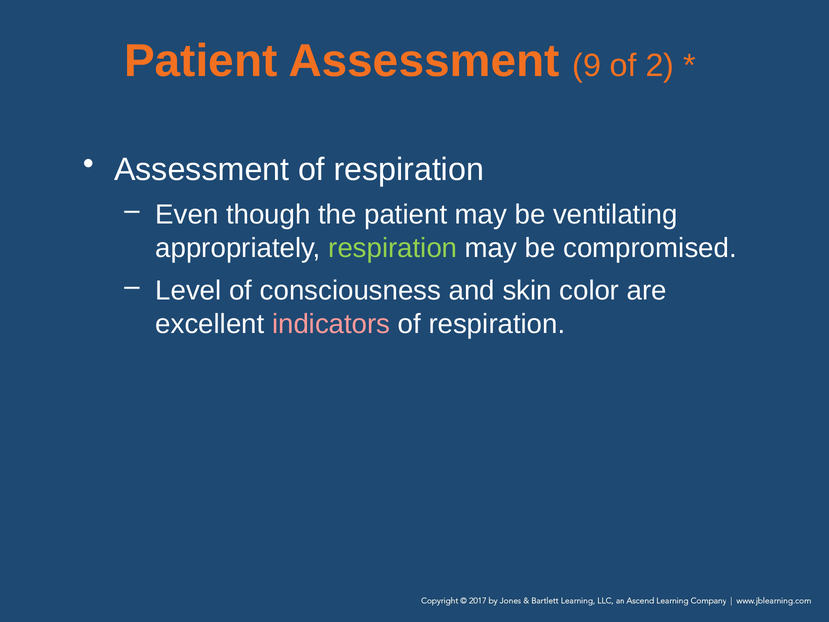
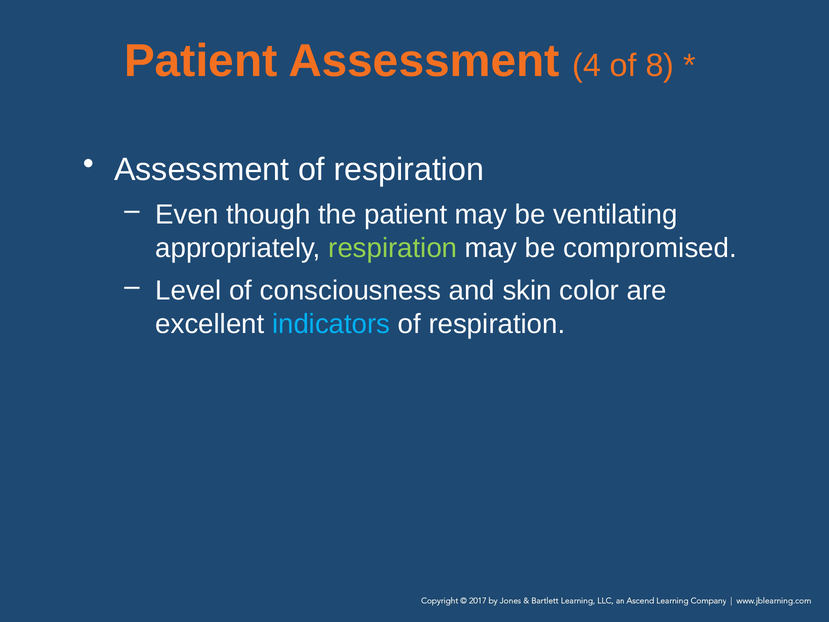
9: 9 -> 4
2: 2 -> 8
indicators colour: pink -> light blue
